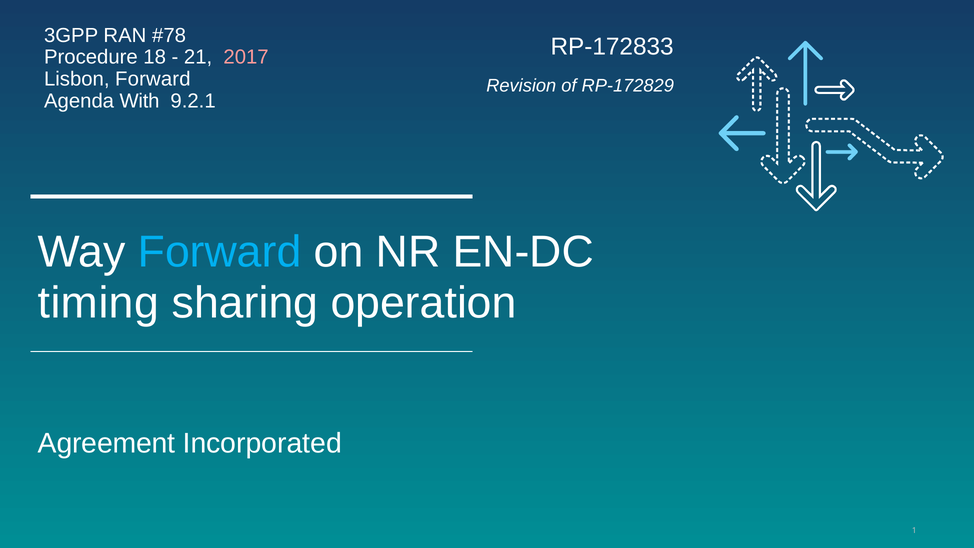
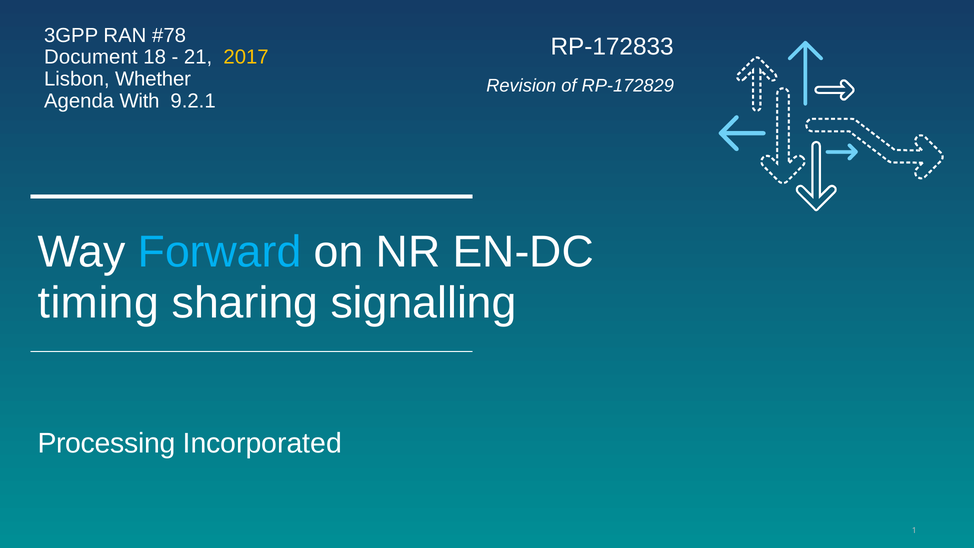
Procedure: Procedure -> Document
2017 colour: pink -> yellow
Lisbon Forward: Forward -> Whether
operation: operation -> signalling
Agreement: Agreement -> Processing
